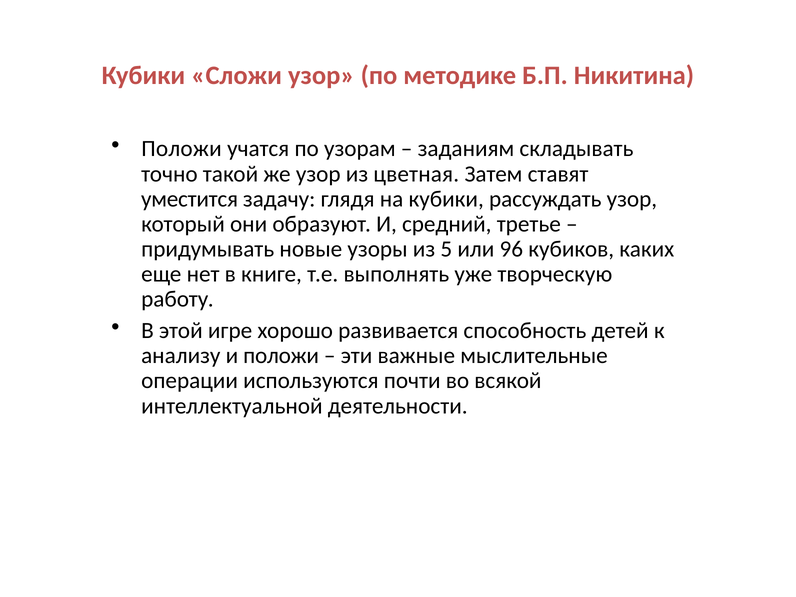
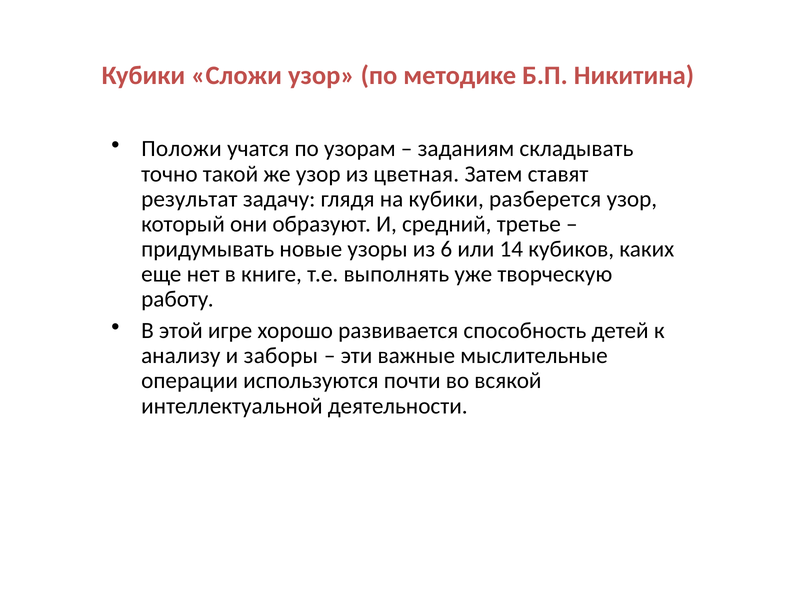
уместится: уместится -> результат
рассуждать: рассуждать -> разберется
5: 5 -> 6
96: 96 -> 14
и положи: положи -> заборы
